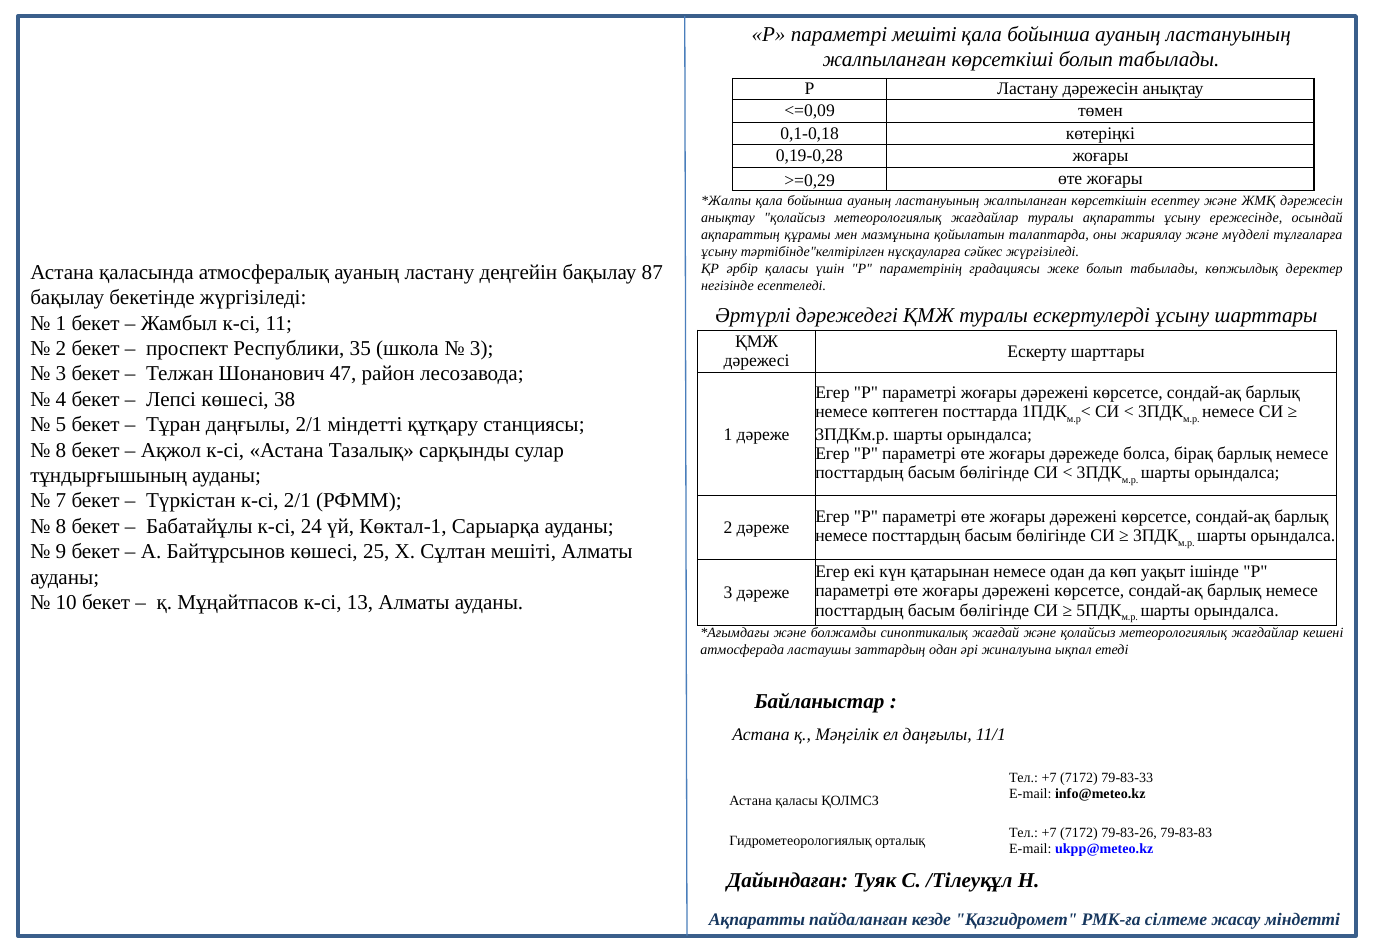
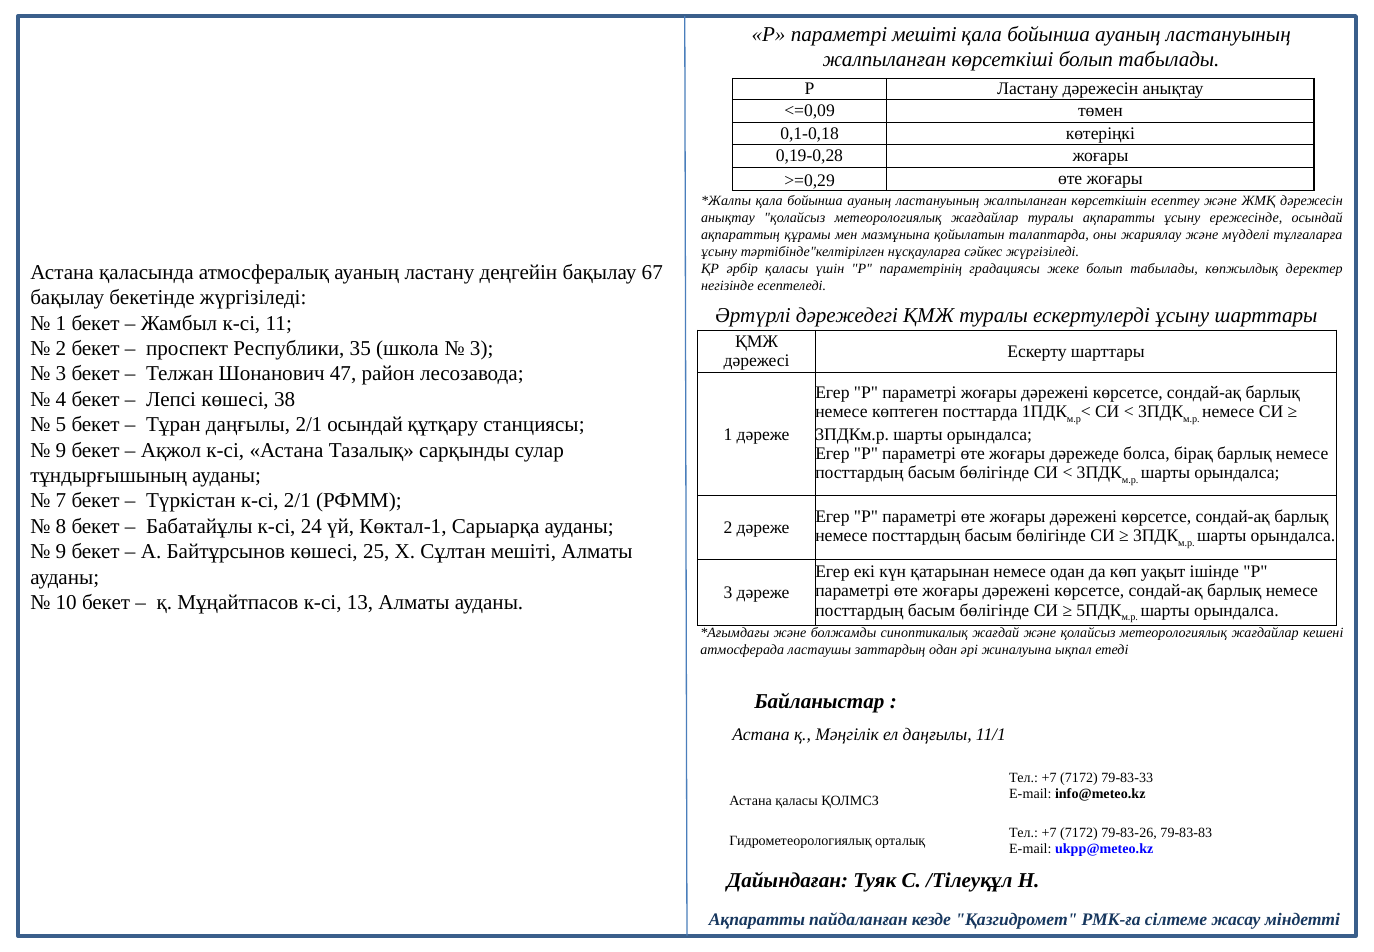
87: 87 -> 67
2/1 міндетті: міндетті -> осындай
8 at (61, 450): 8 -> 9
